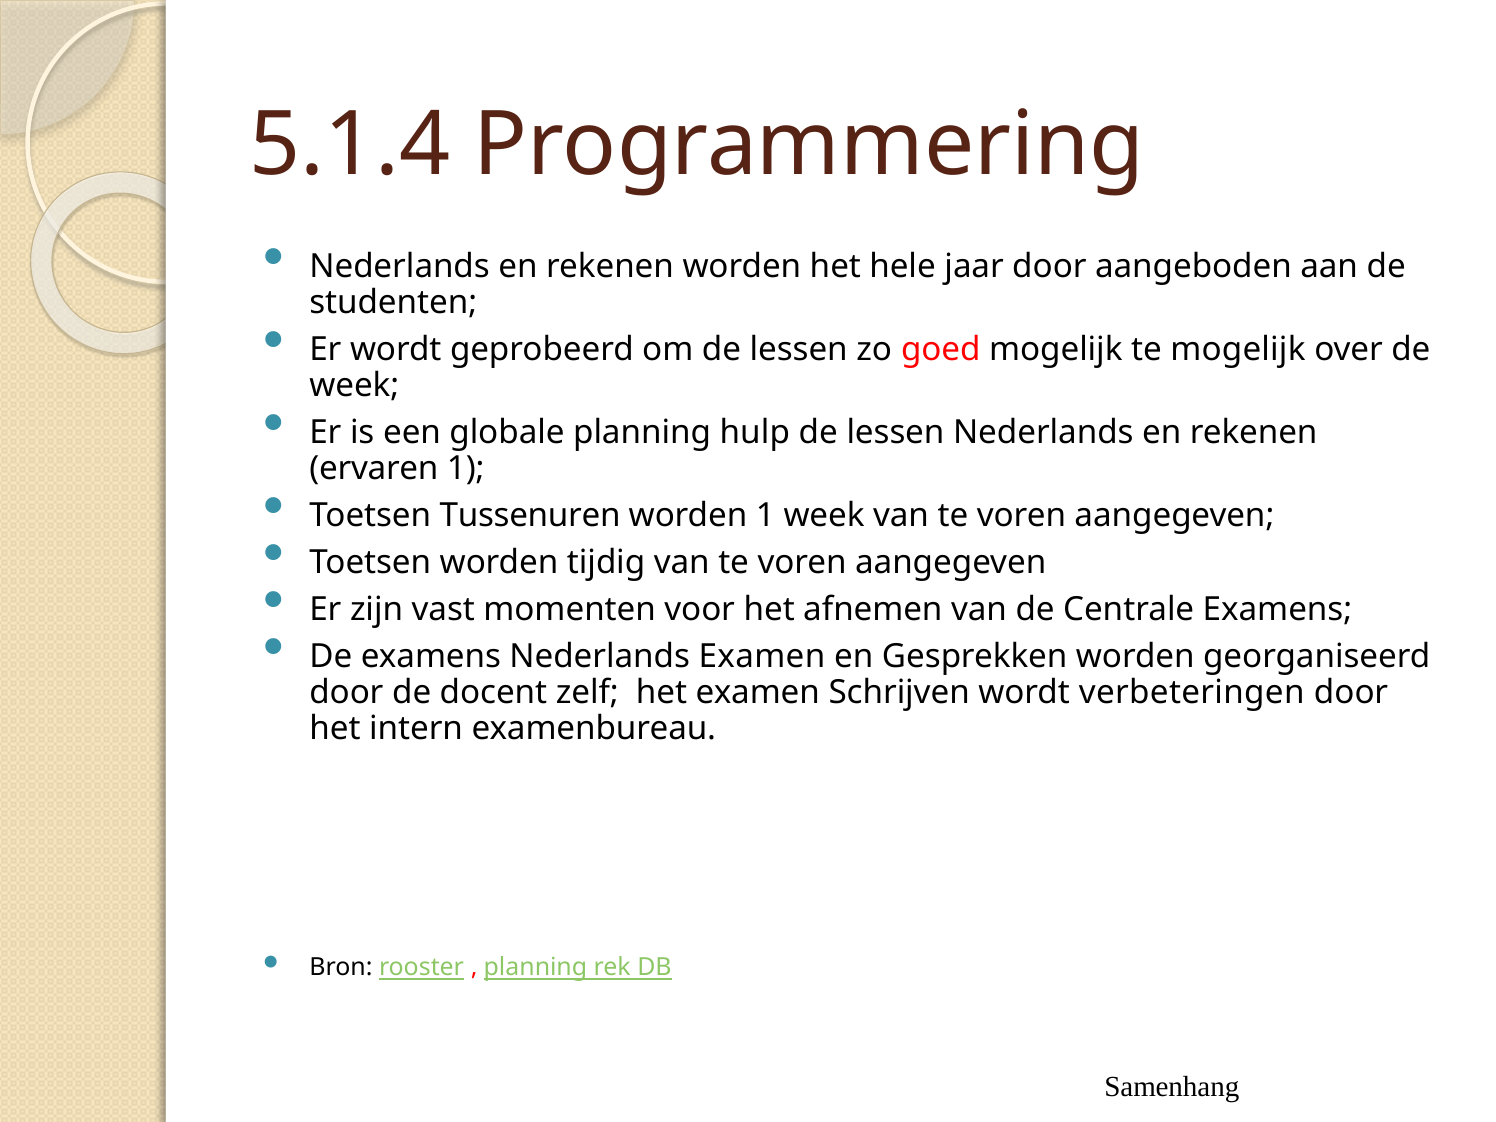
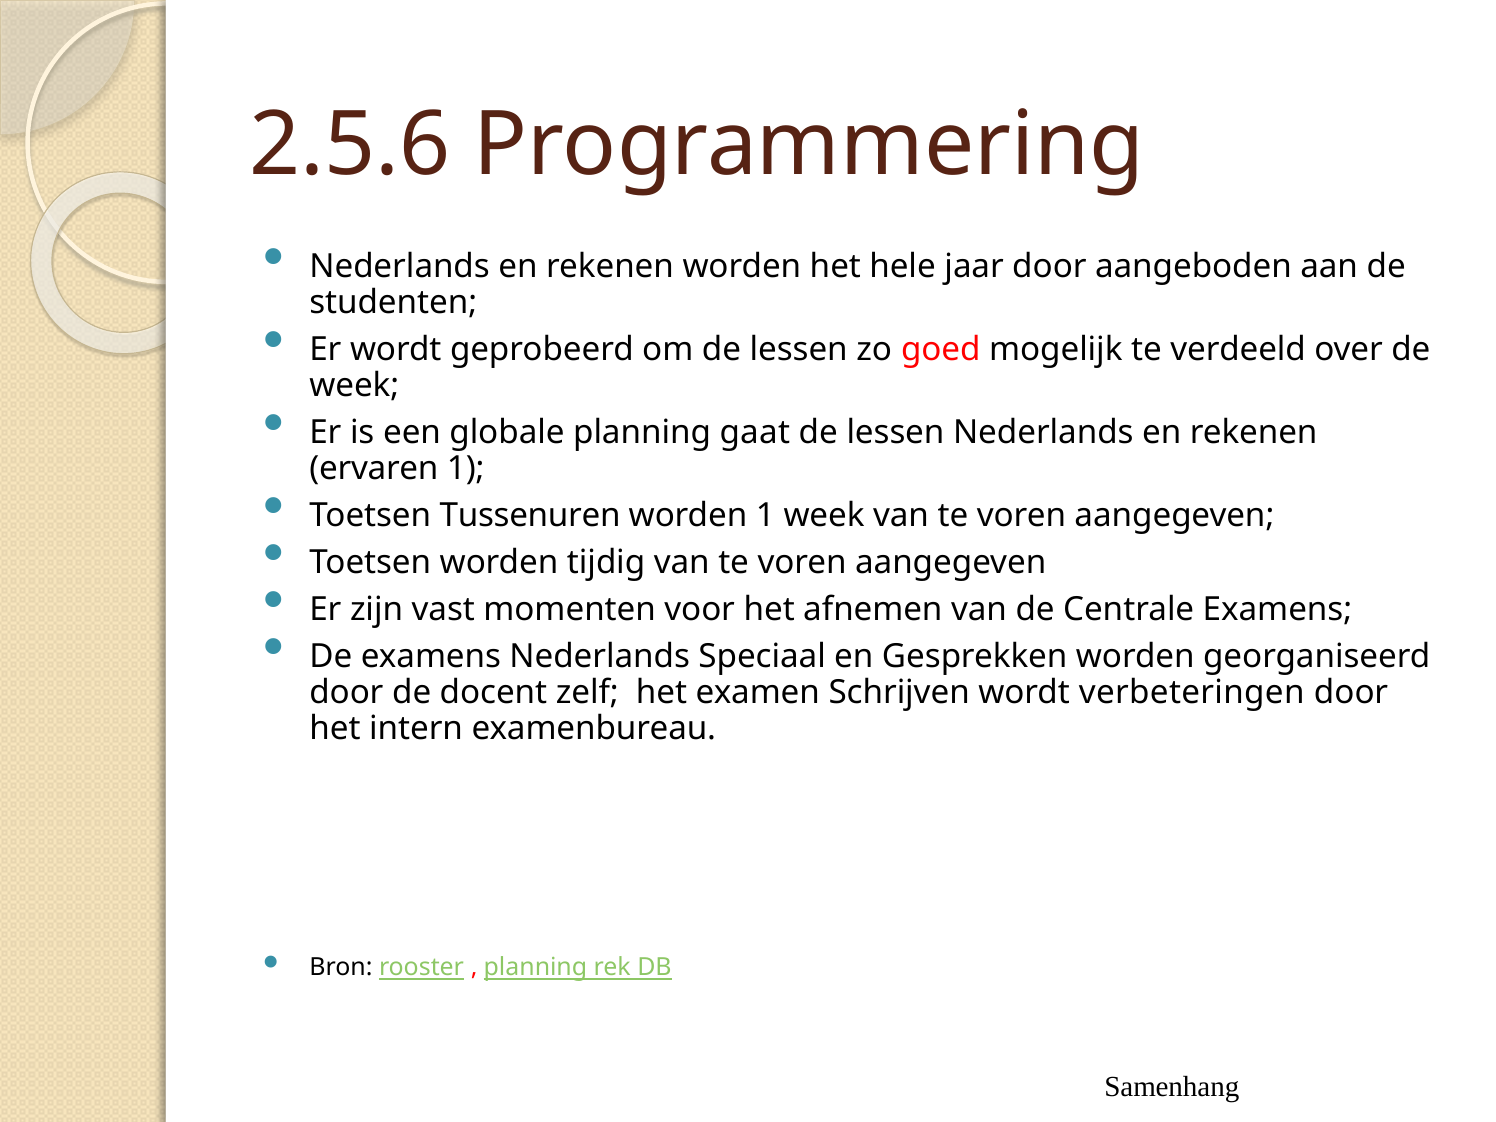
5.1.4: 5.1.4 -> 2.5.6
te mogelijk: mogelijk -> verdeeld
hulp: hulp -> gaat
Nederlands Examen: Examen -> Speciaal
